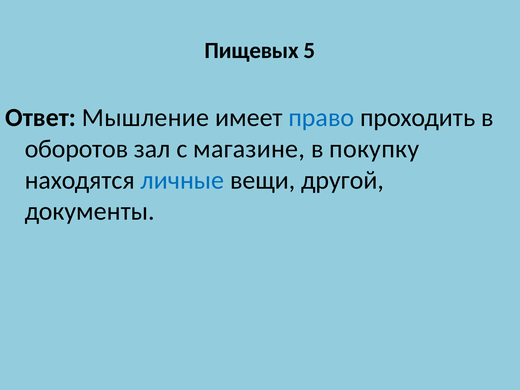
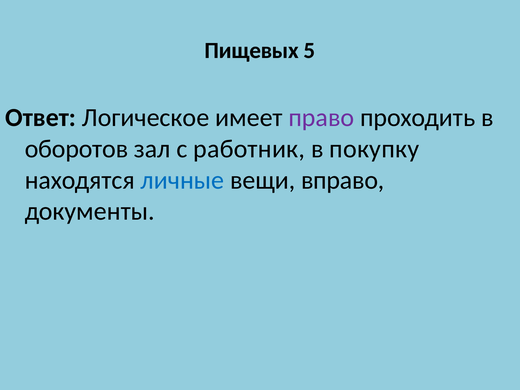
Мышление: Мышление -> Логическое
право colour: blue -> purple
магазине: магазине -> работник
другой: другой -> вправо
